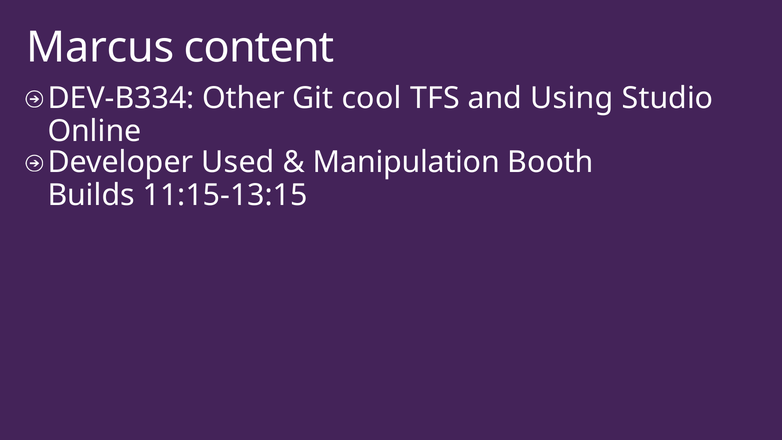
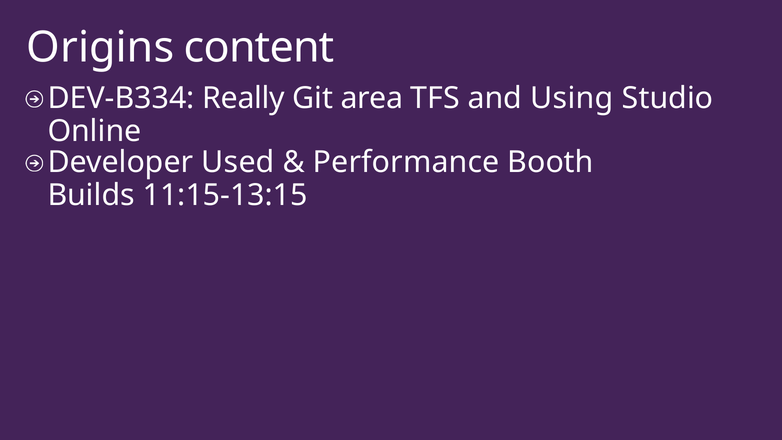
Marcus: Marcus -> Origins
Other: Other -> Really
cool: cool -> area
Manipulation: Manipulation -> Performance
